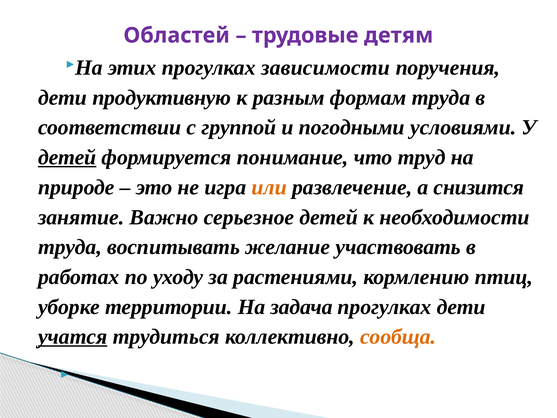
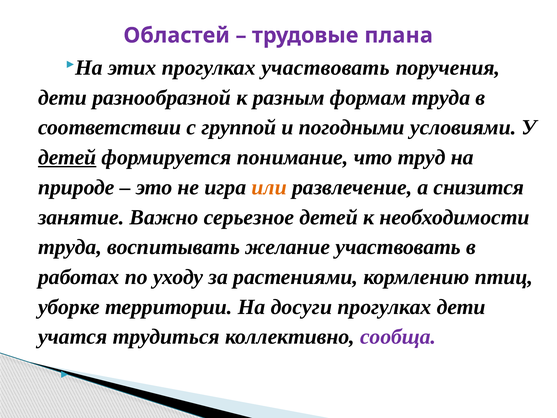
детям: детям -> плана
прогулках зависимости: зависимости -> участвовать
продуктивную: продуктивную -> разнообразной
задача: задача -> досуги
учатся underline: present -> none
сообща colour: orange -> purple
